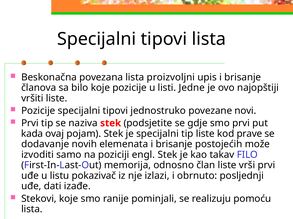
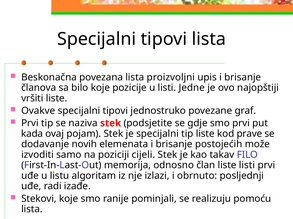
Pozicije at (38, 111): Pozicije -> Ovakve
novi: novi -> graf
engl: engl -> cijeli
liste vrši: vrši -> listi
pokazivač: pokazivač -> algoritam
dati: dati -> radi
